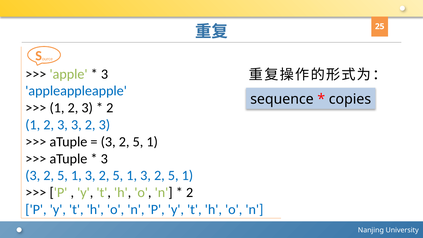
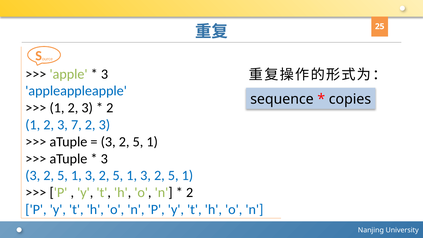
2 3 3: 3 -> 7
